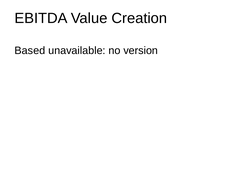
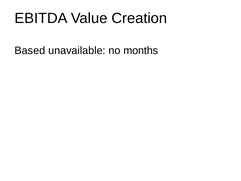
version: version -> months
